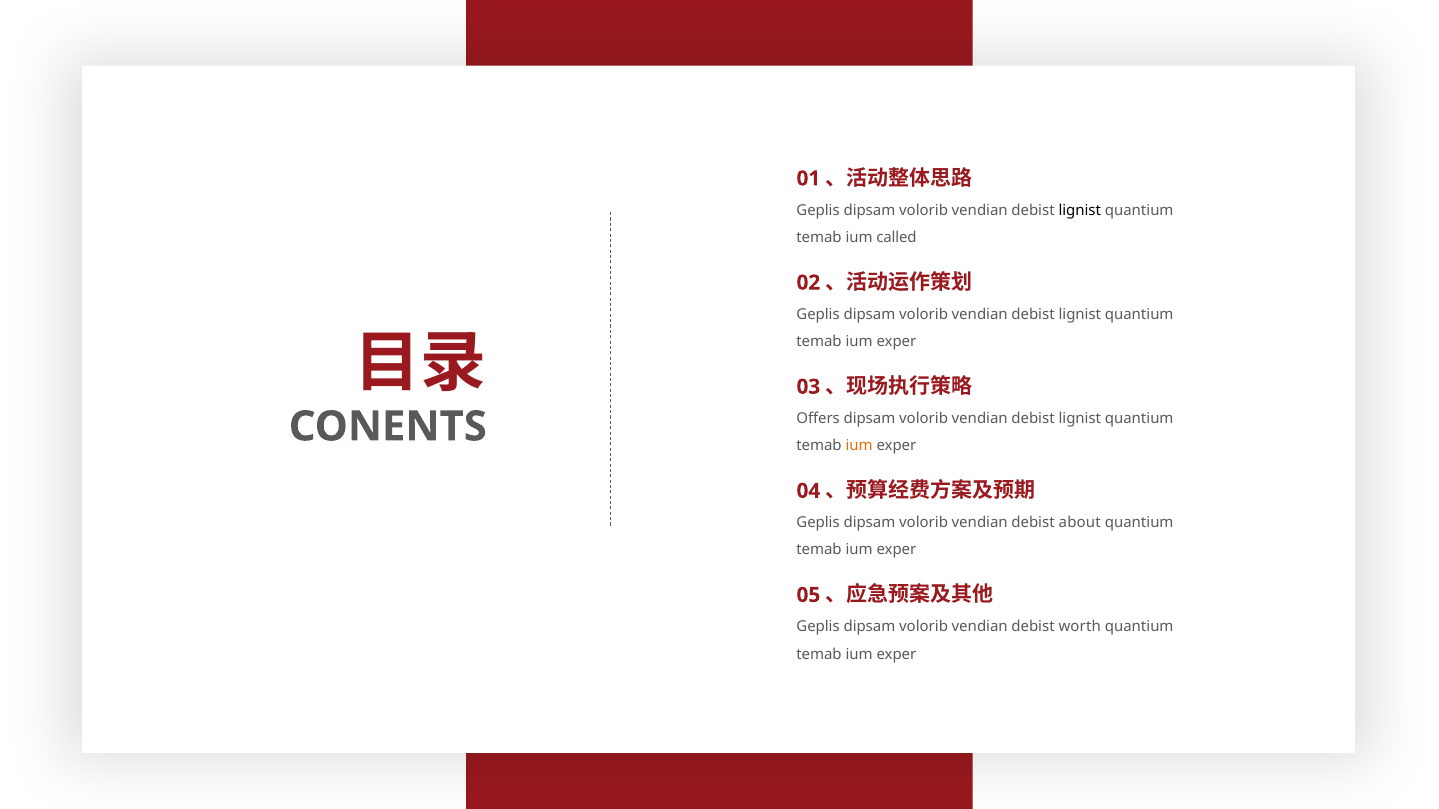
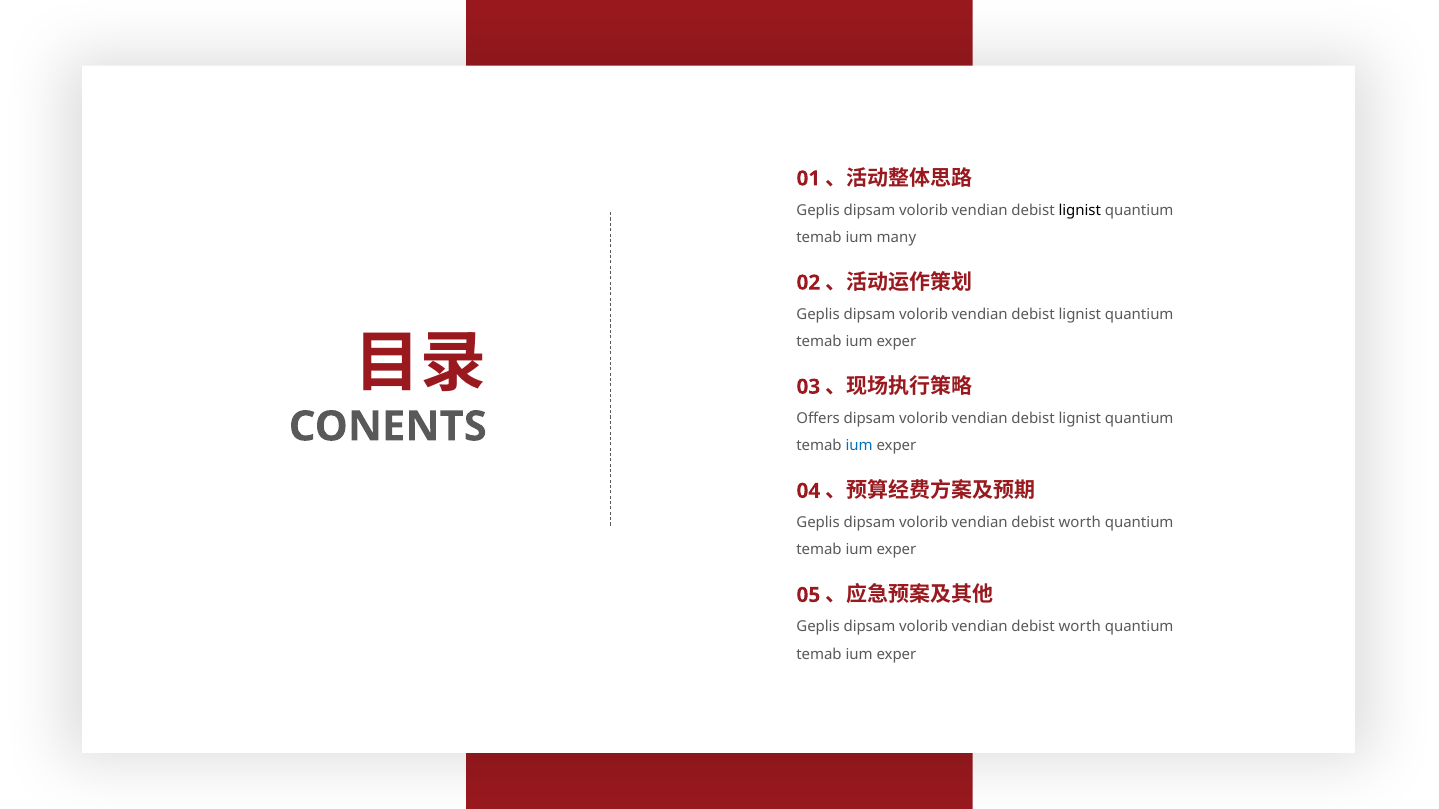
called: called -> many
ium at (859, 446) colour: orange -> blue
about at (1080, 523): about -> worth
